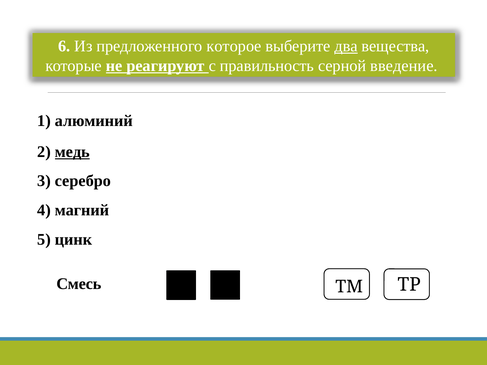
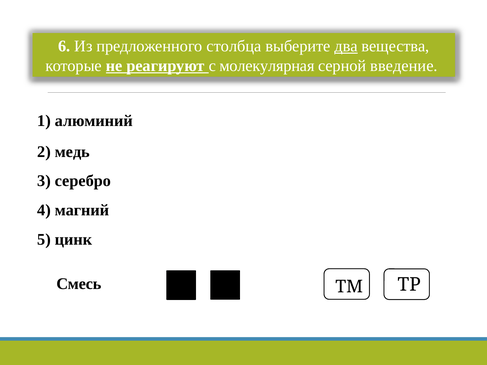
которое: которое -> столбца
правильность: правильность -> молекулярная
медь underline: present -> none
